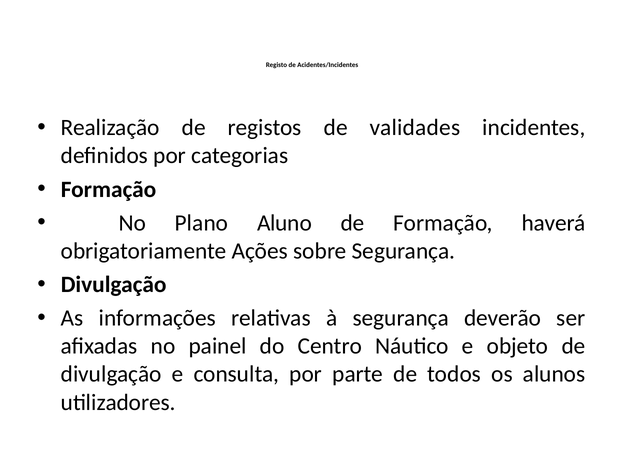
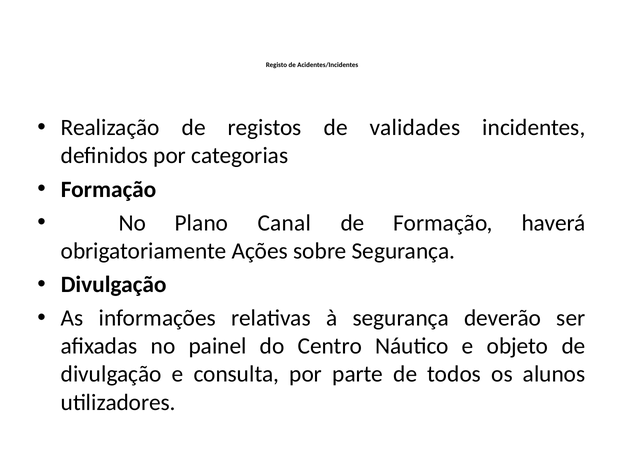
Aluno: Aluno -> Canal
